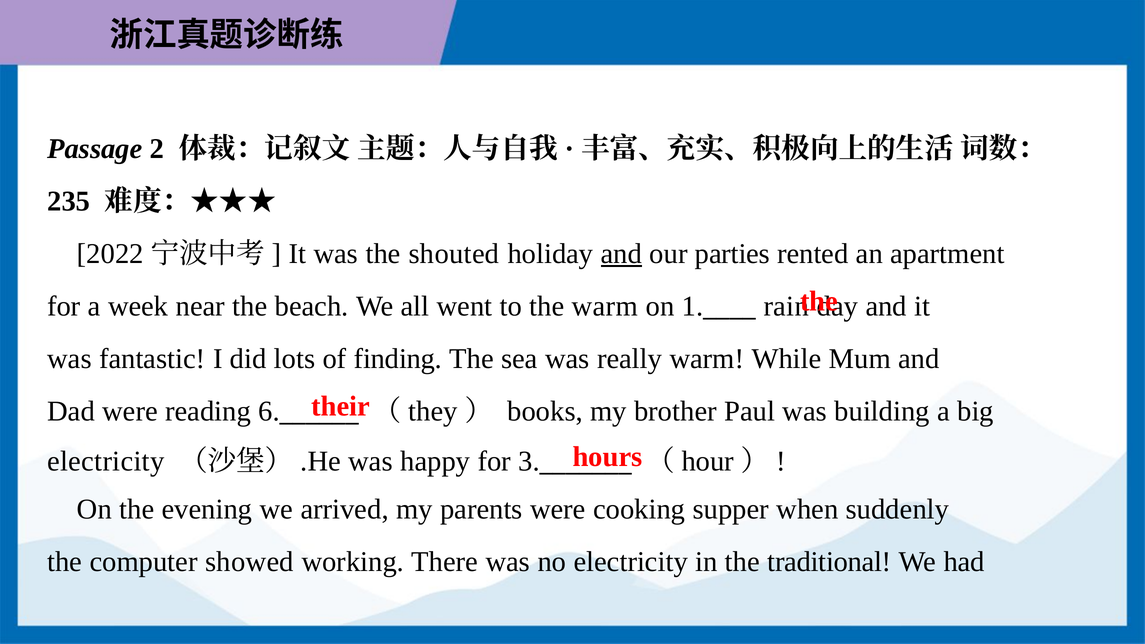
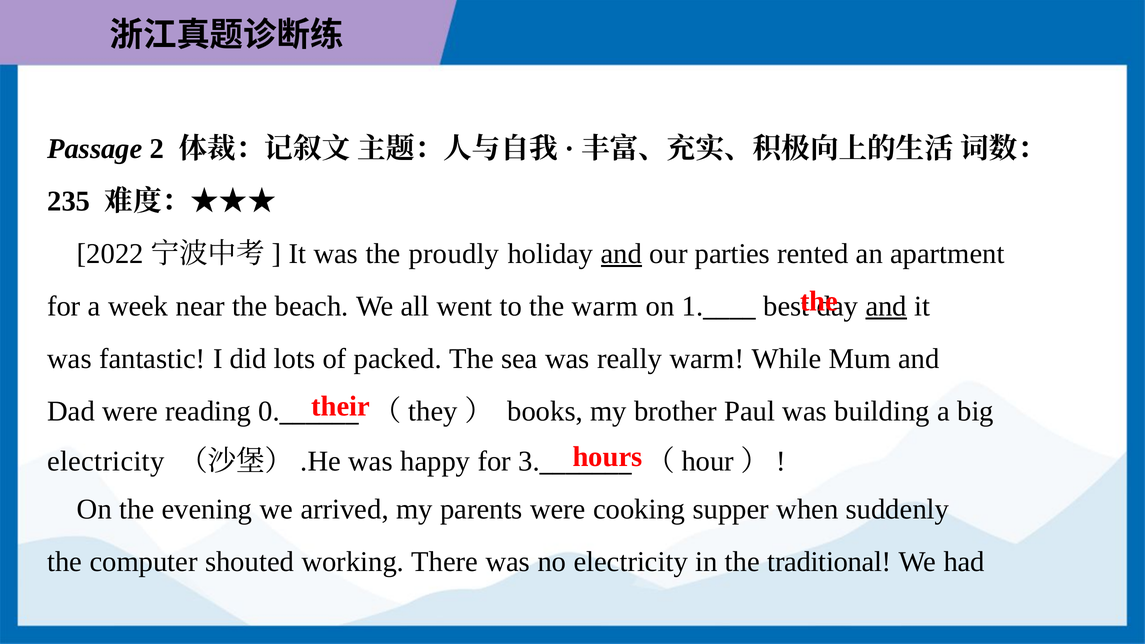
shouted: shouted -> proudly
rain: rain -> best
and at (886, 306) underline: none -> present
finding: finding -> packed
6: 6 -> 0
showed: showed -> shouted
